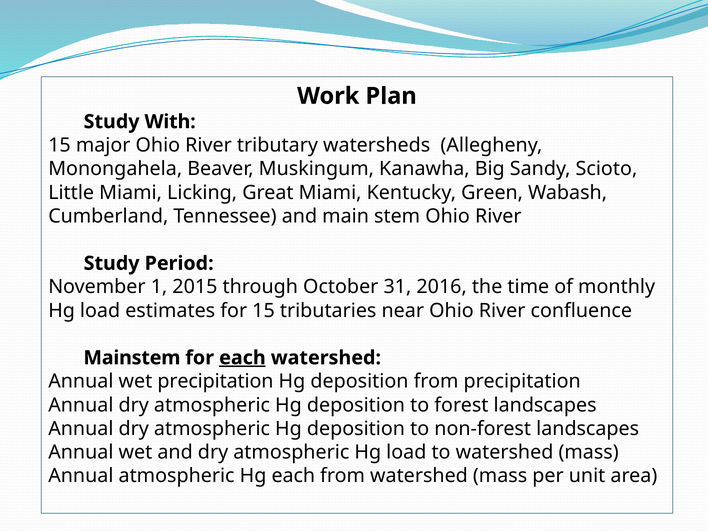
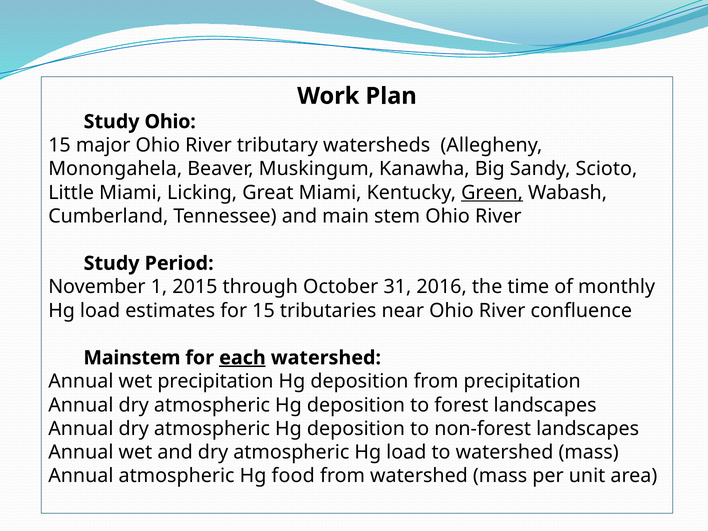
Study With: With -> Ohio
Green underline: none -> present
Hg each: each -> food
